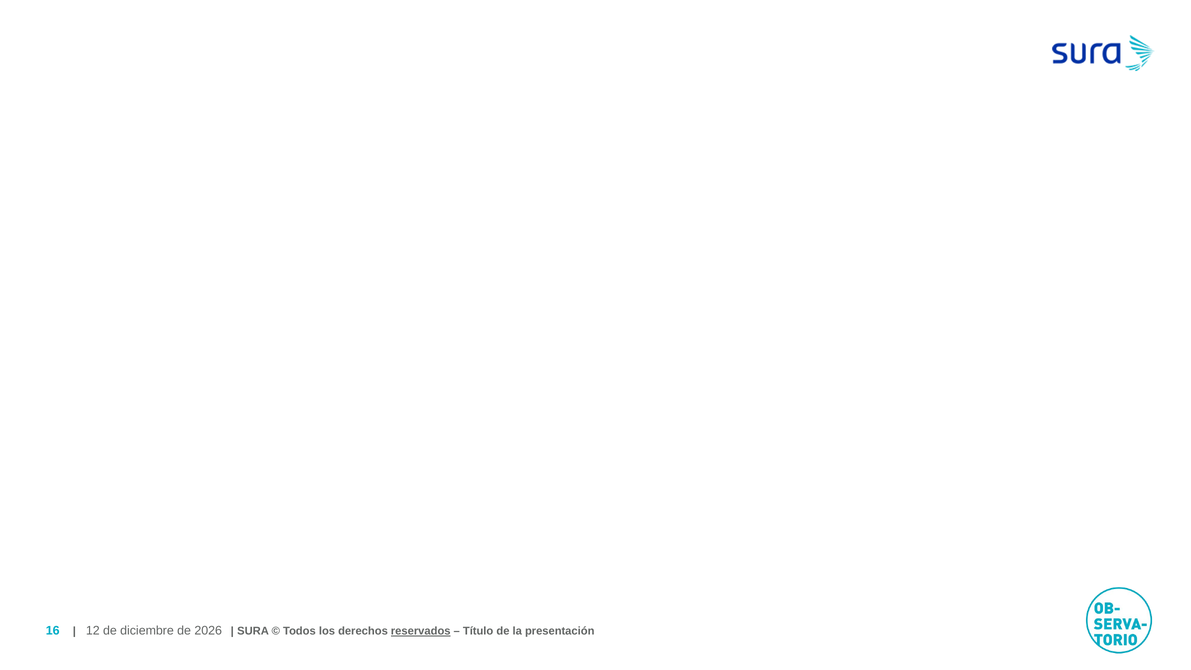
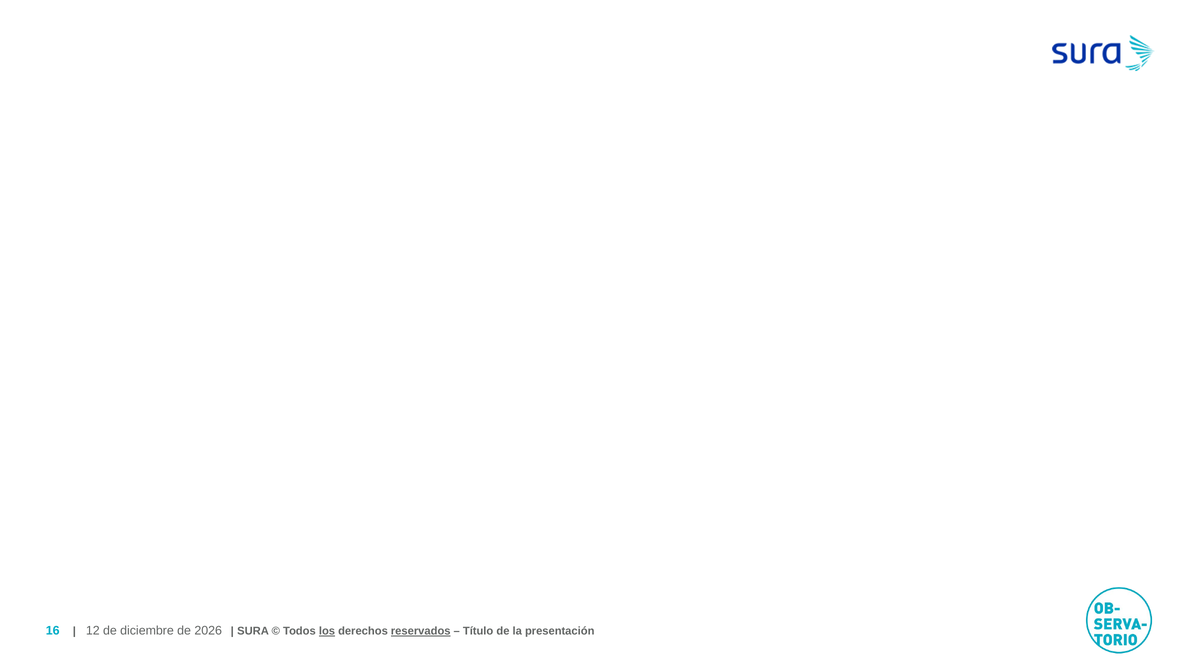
los underline: none -> present
